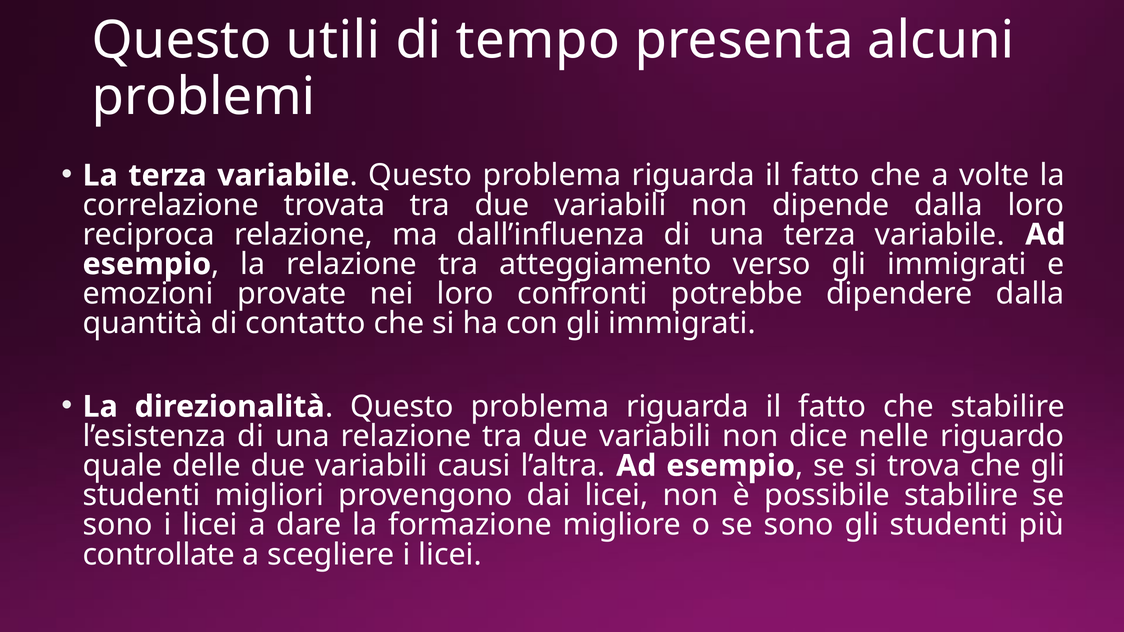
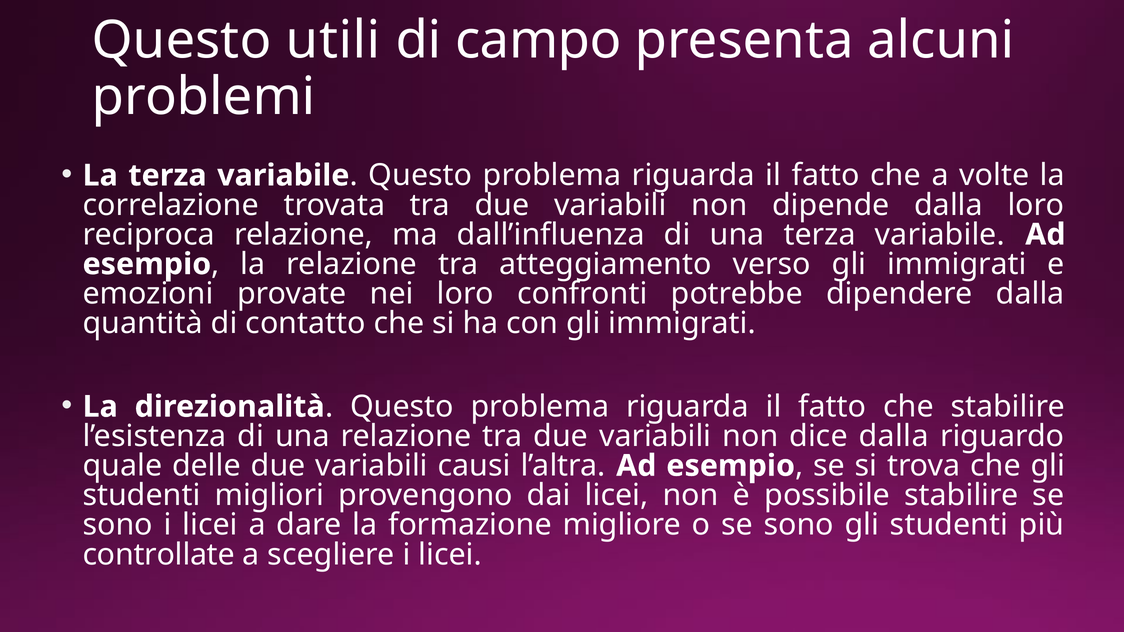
tempo: tempo -> campo
dice nelle: nelle -> dalla
